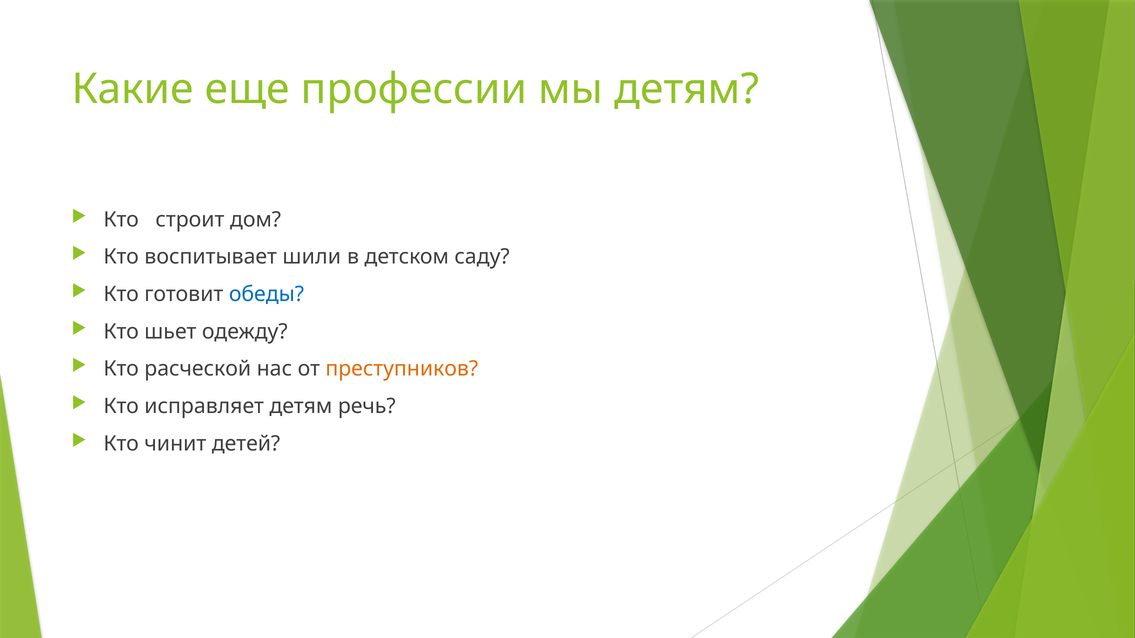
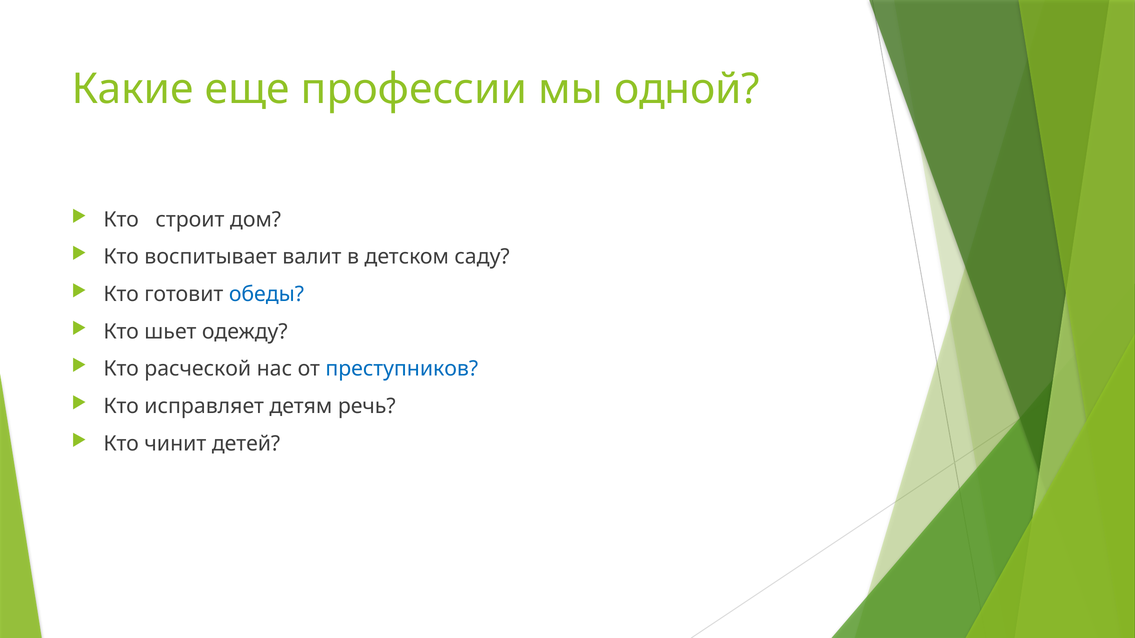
мы детям: детям -> одной
шили: шили -> валит
преступников colour: orange -> blue
